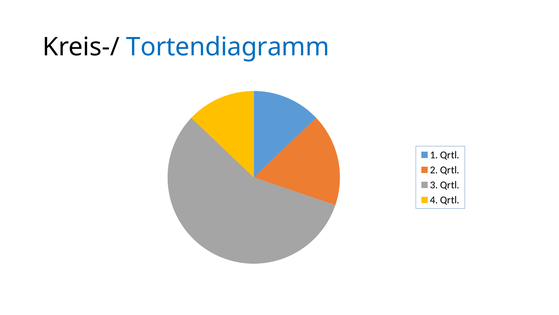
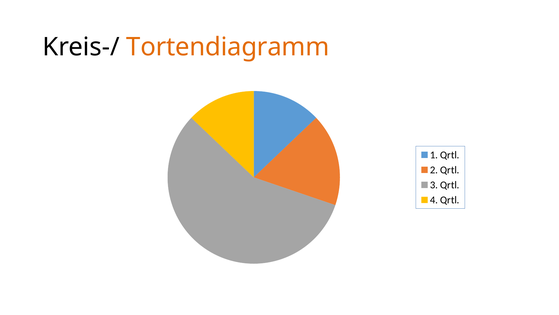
Tortendiagramm colour: blue -> orange
